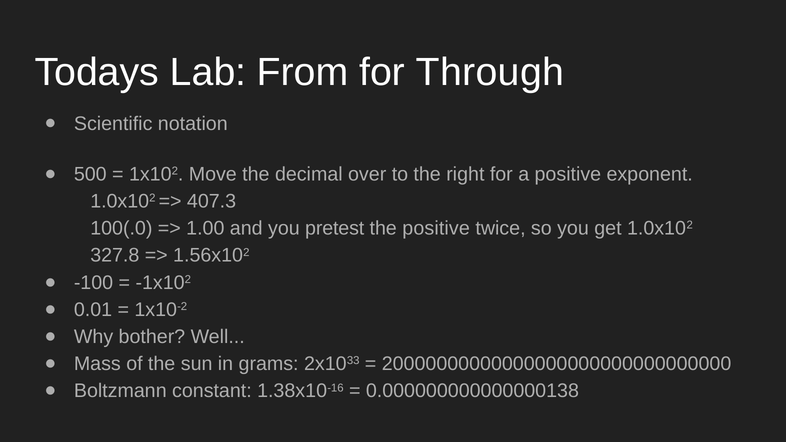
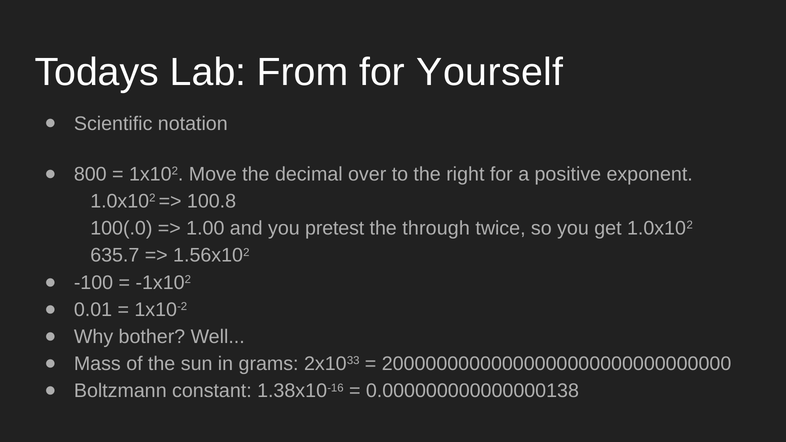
Through: Through -> Yourself
500: 500 -> 800
407.3: 407.3 -> 100.8
the positive: positive -> through
327.8: 327.8 -> 635.7
